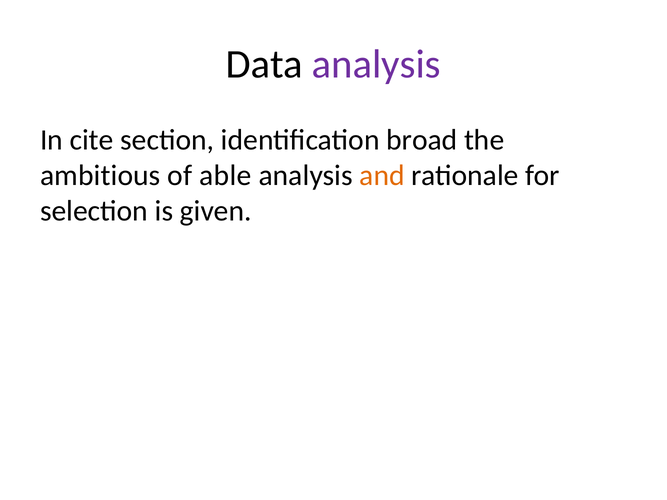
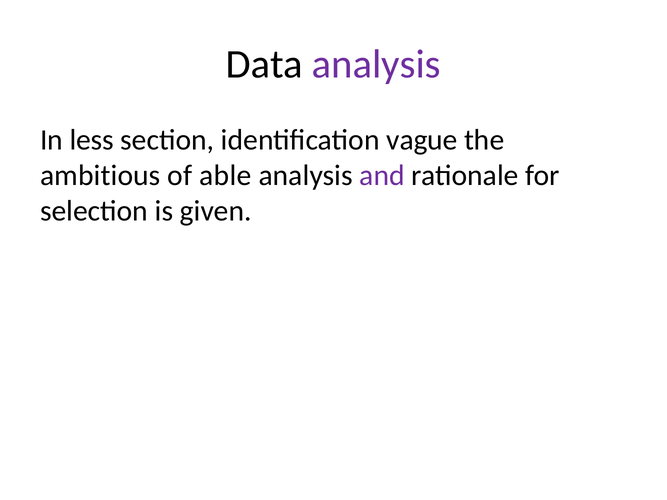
cite: cite -> less
broad: broad -> vague
and colour: orange -> purple
